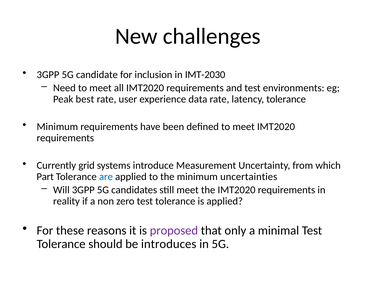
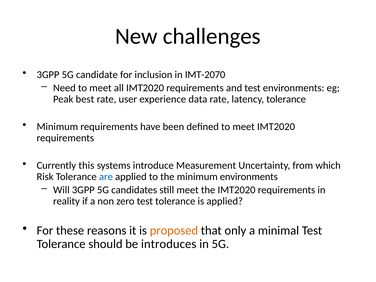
IMT-2030: IMT-2030 -> IMT-2070
grid: grid -> this
Part: Part -> Risk
minimum uncertainties: uncertainties -> environments
proposed colour: purple -> orange
